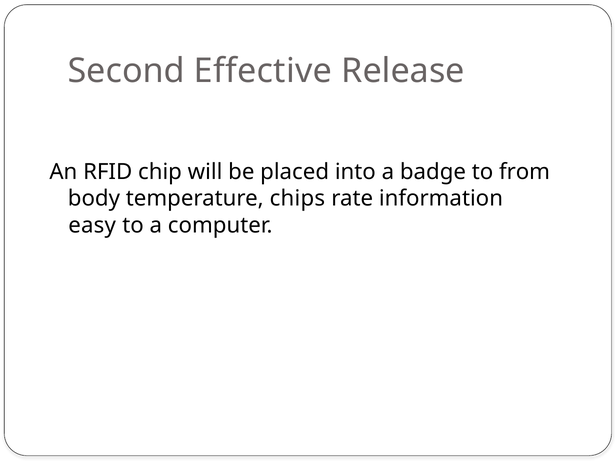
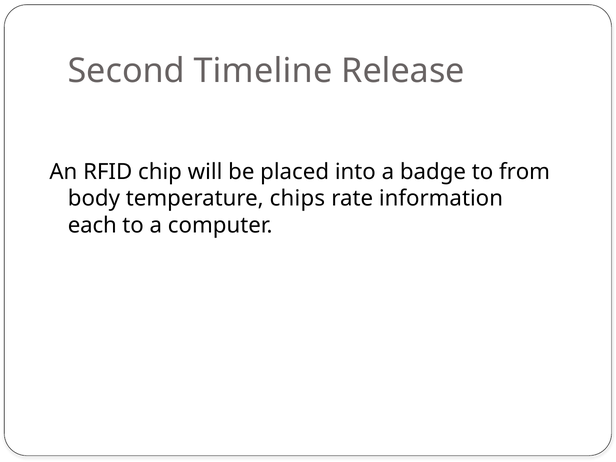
Effective: Effective -> Timeline
easy: easy -> each
